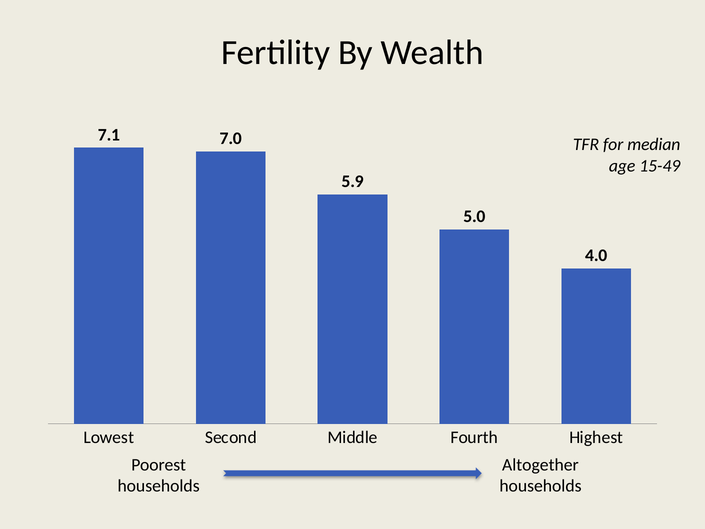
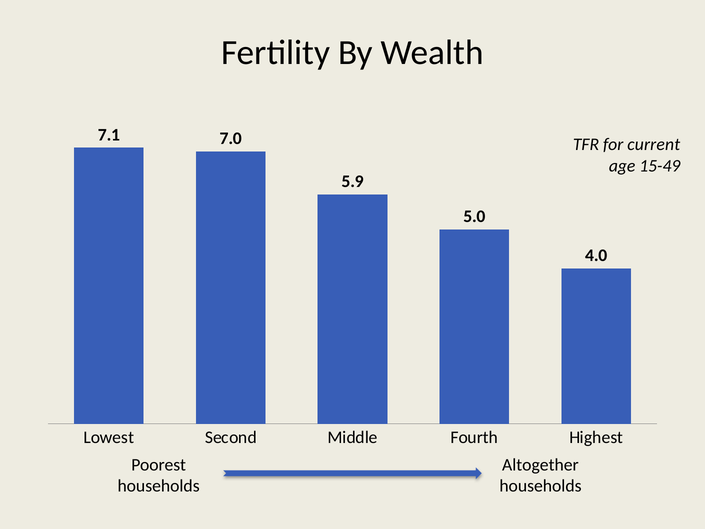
median: median -> current
